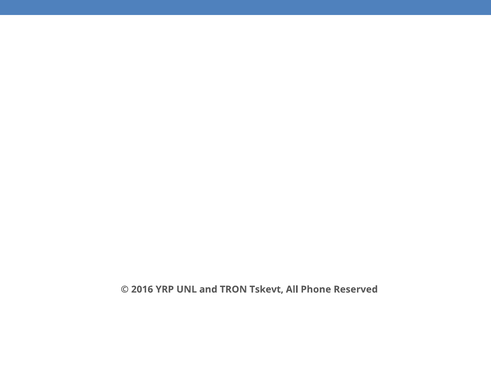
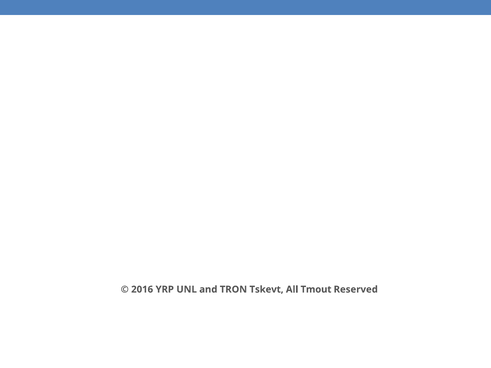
Phone: Phone -> Tmout
